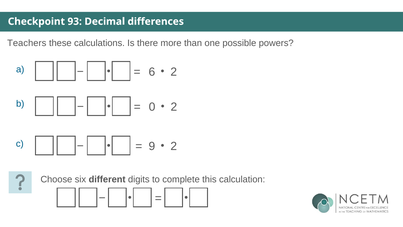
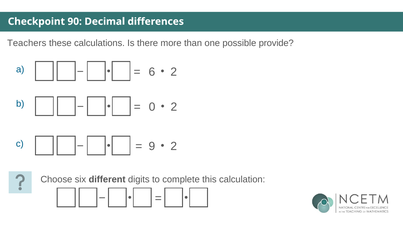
93: 93 -> 90
powers: powers -> provide
